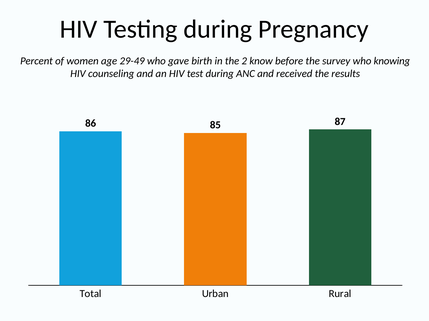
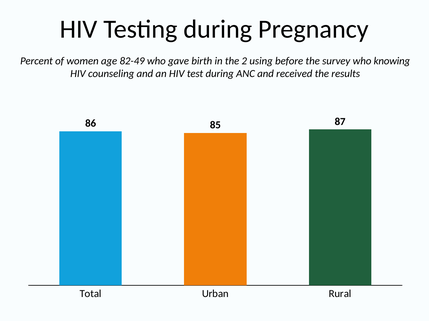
29-49: 29-49 -> 82-49
know: know -> using
